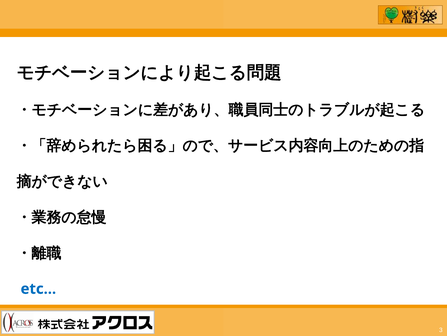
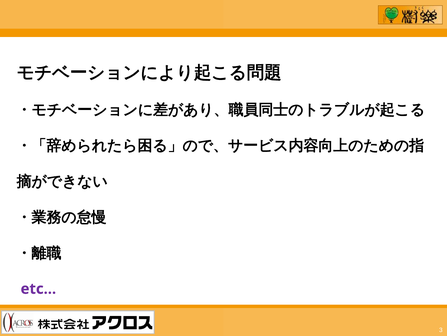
etc colour: blue -> purple
